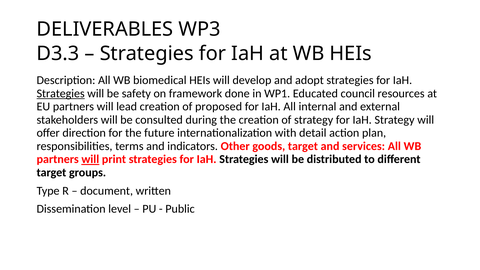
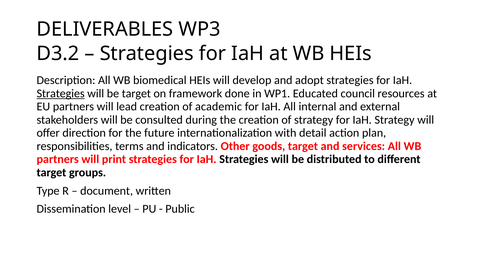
D3.3: D3.3 -> D3.2
be safety: safety -> target
proposed: proposed -> academic
will at (90, 159) underline: present -> none
